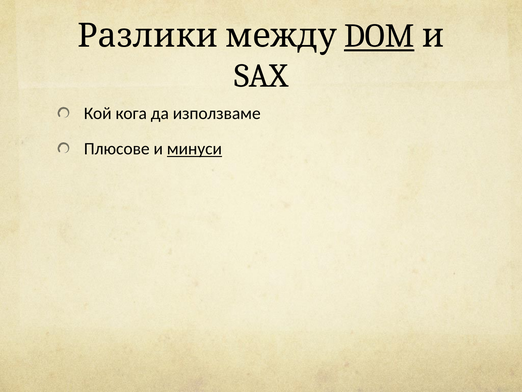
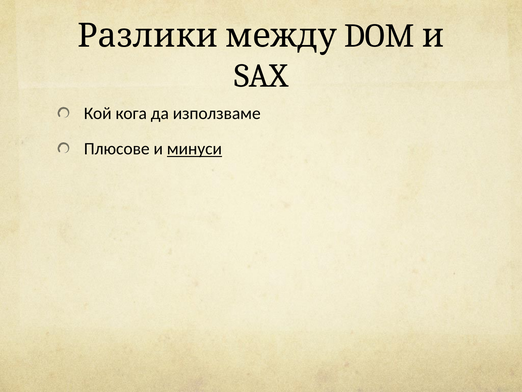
DOM underline: present -> none
